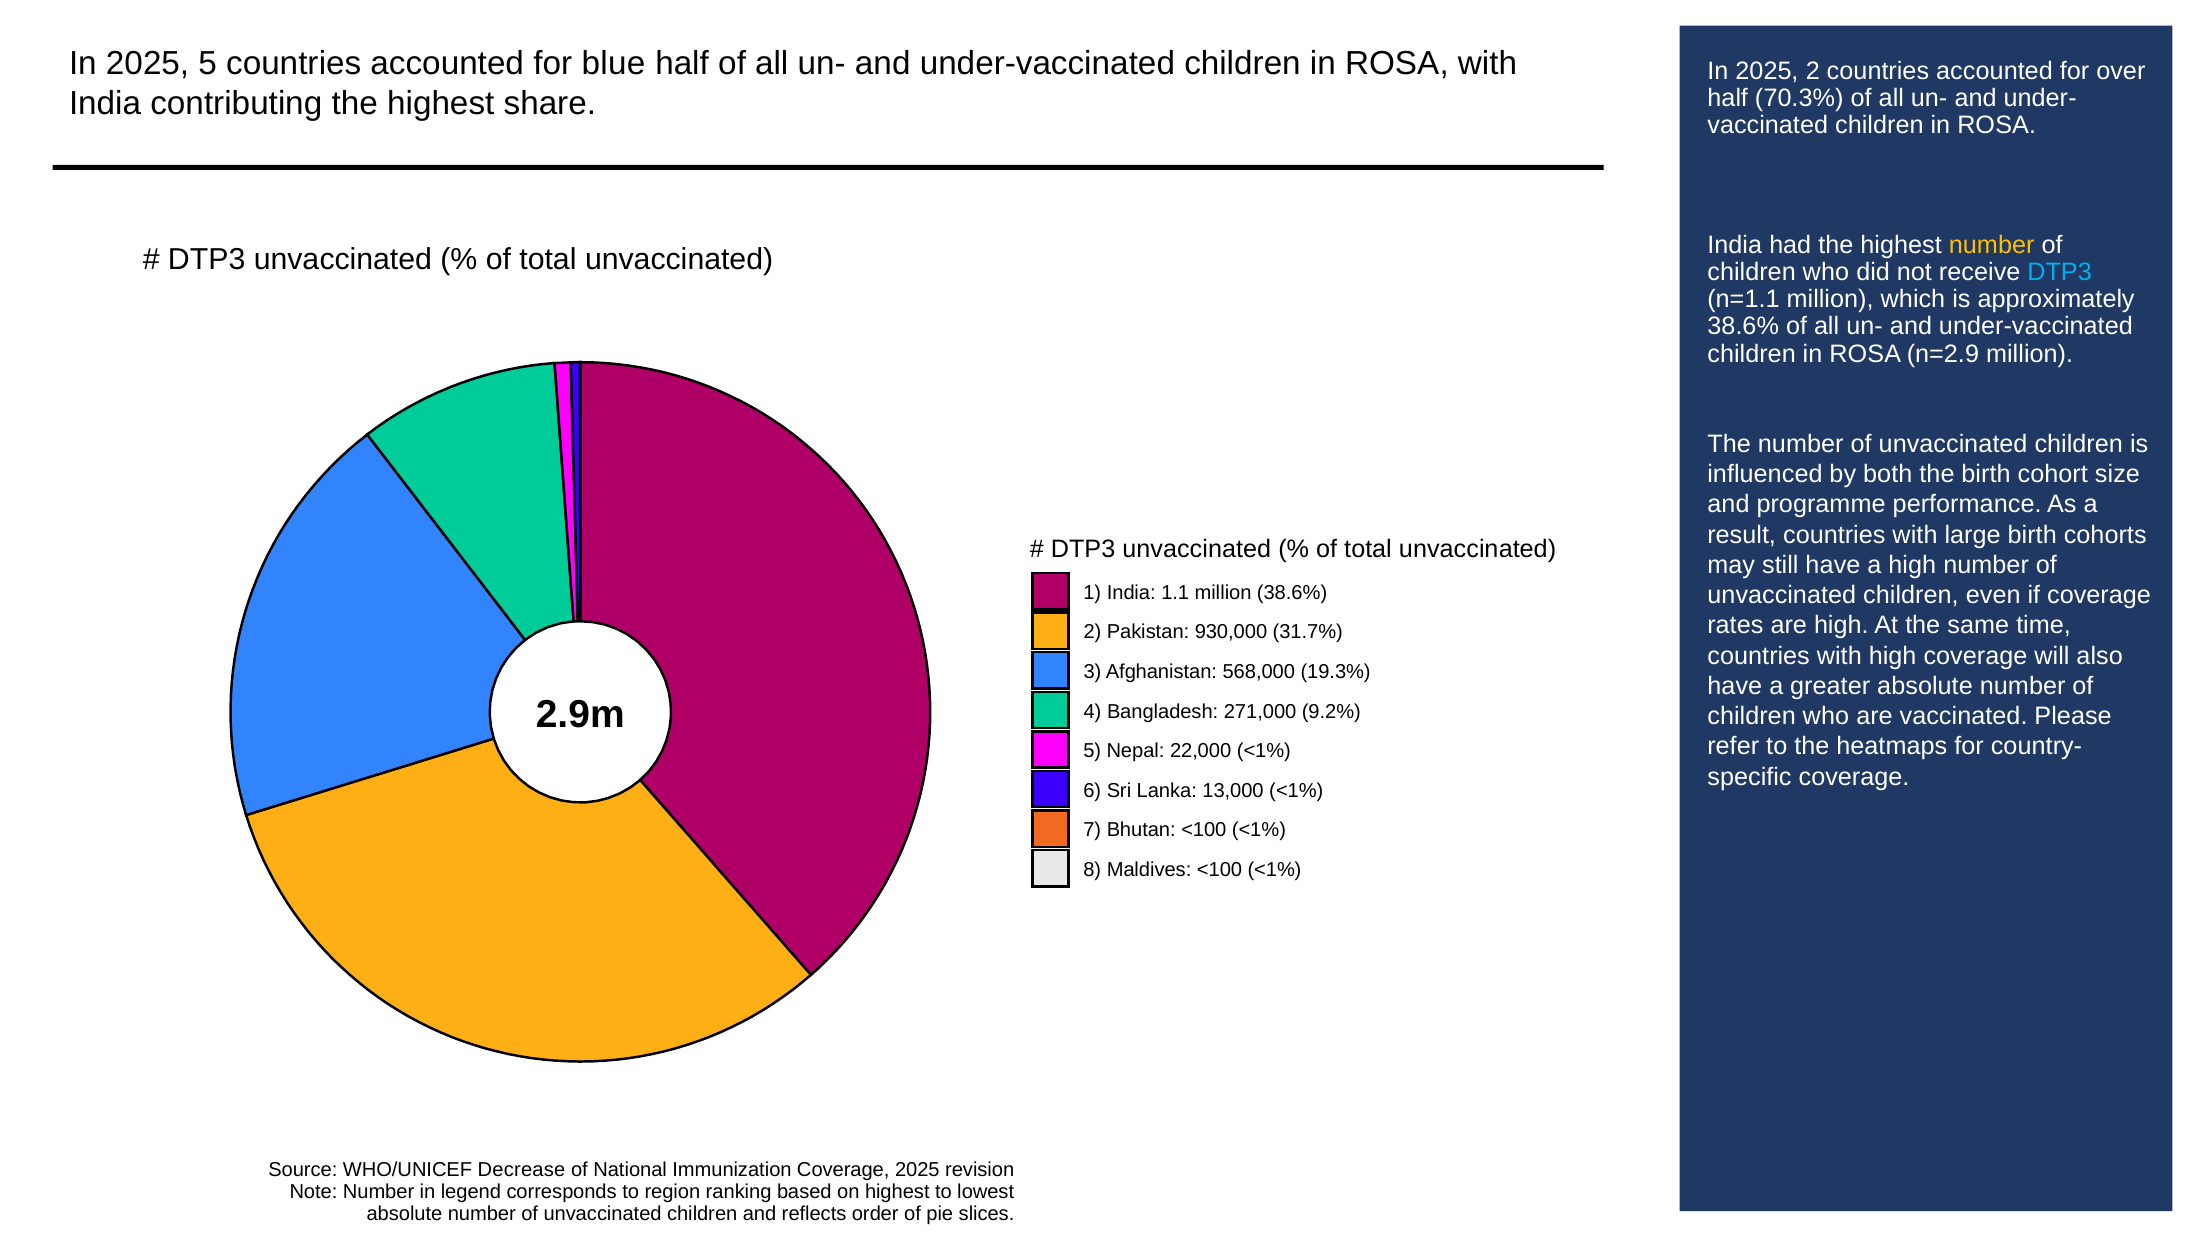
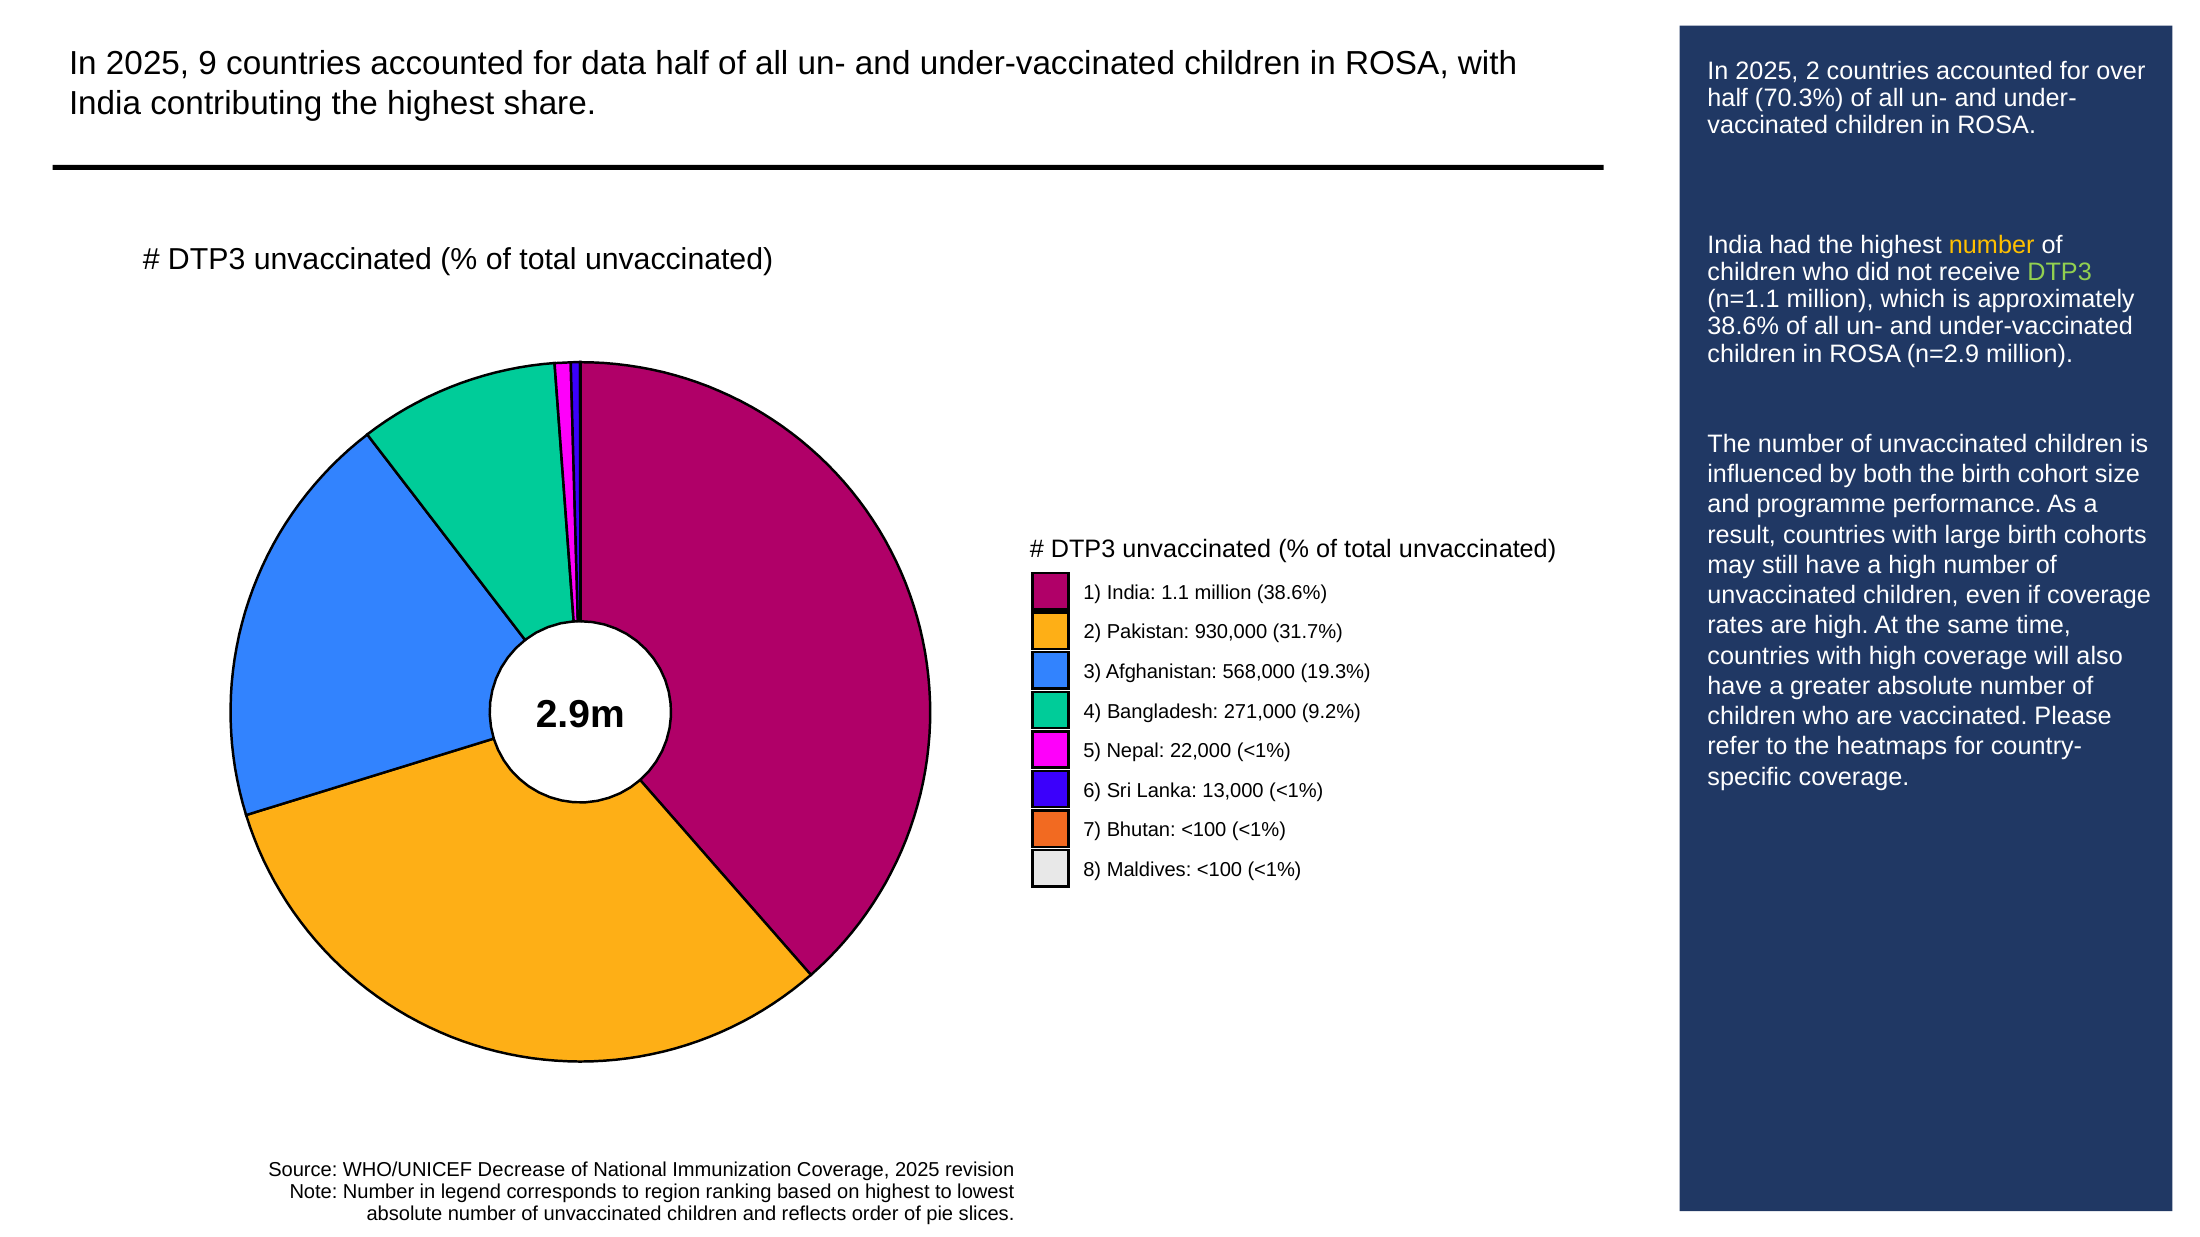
2025 5: 5 -> 9
blue: blue -> data
DTP3 at (2060, 272) colour: light blue -> light green
